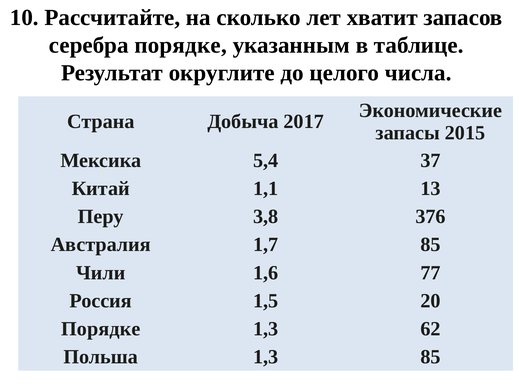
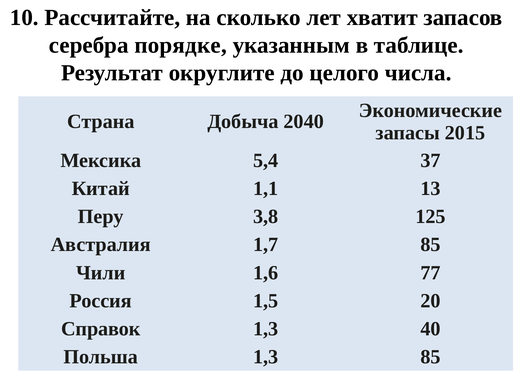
2017: 2017 -> 2040
376: 376 -> 125
Порядке at (101, 329): Порядке -> Справок
62: 62 -> 40
